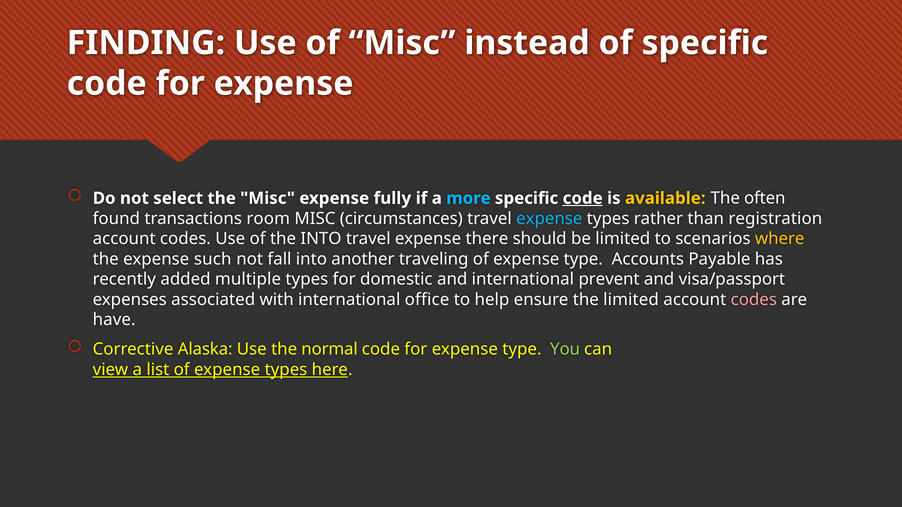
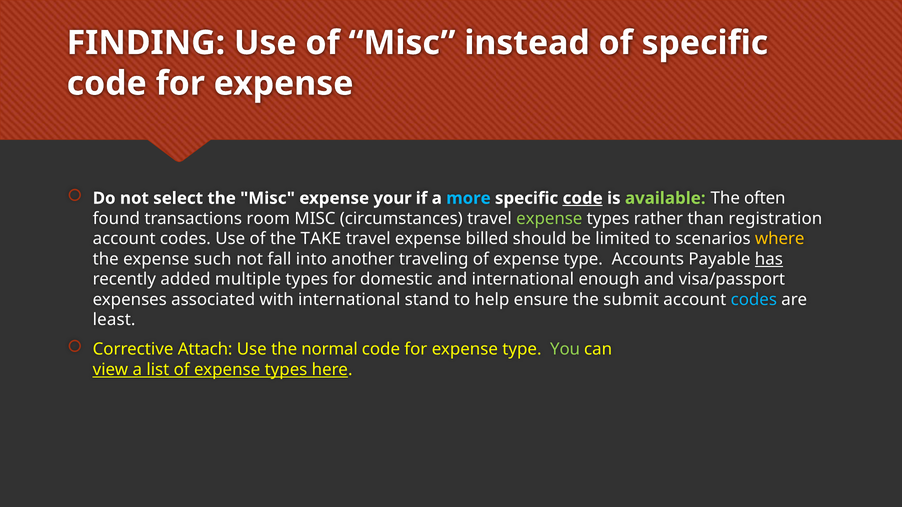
fully: fully -> your
available colour: yellow -> light green
expense at (549, 219) colour: light blue -> light green
the INTO: INTO -> TAKE
there: there -> billed
has underline: none -> present
prevent: prevent -> enough
office: office -> stand
the limited: limited -> submit
codes at (754, 300) colour: pink -> light blue
have: have -> least
Alaska: Alaska -> Attach
